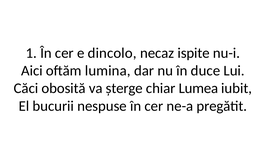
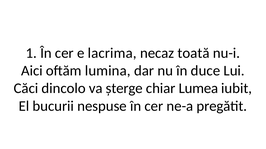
dincolo: dincolo -> lacrima
ispite: ispite -> toată
obosită: obosită -> dincolo
